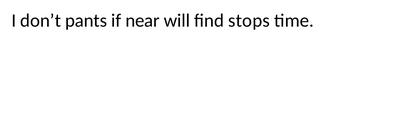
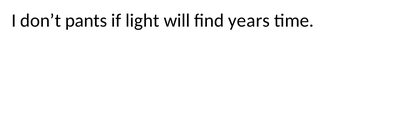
near: near -> light
stops: stops -> years
